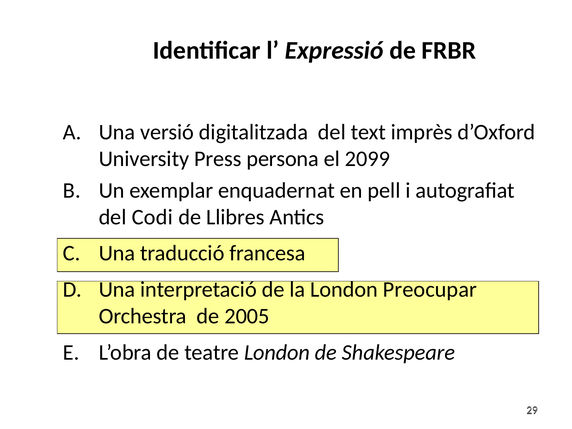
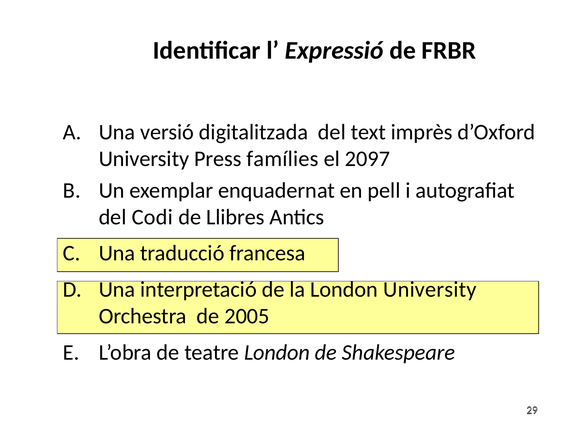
persona: persona -> famílies
2099: 2099 -> 2097
London Preocupar: Preocupar -> University
